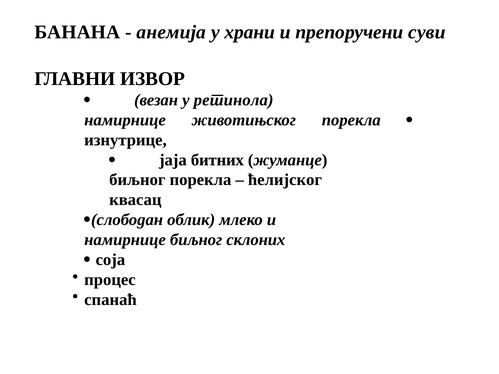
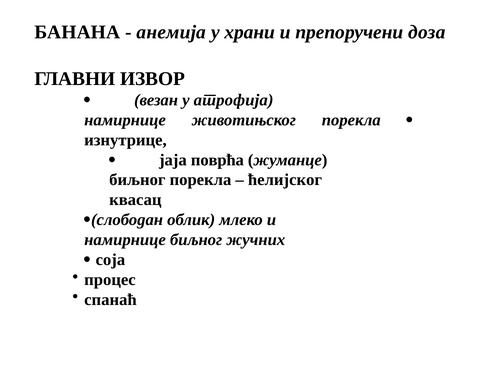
суви: суви -> доза
ретинола: ретинола -> атрофија
битних: битних -> поврћа
склоних: склоних -> жучних
